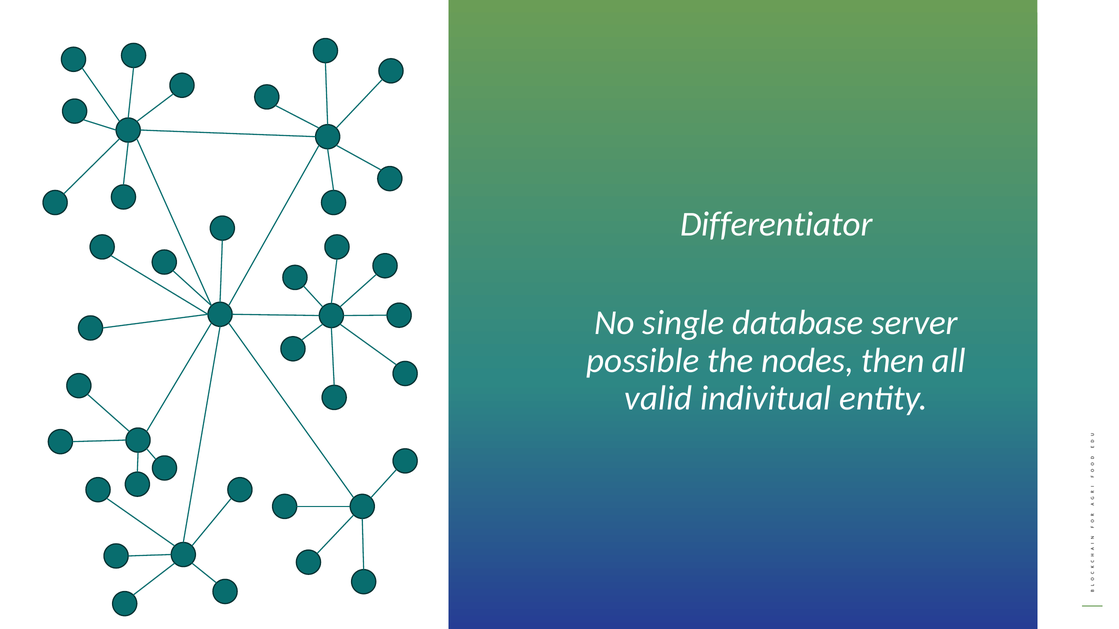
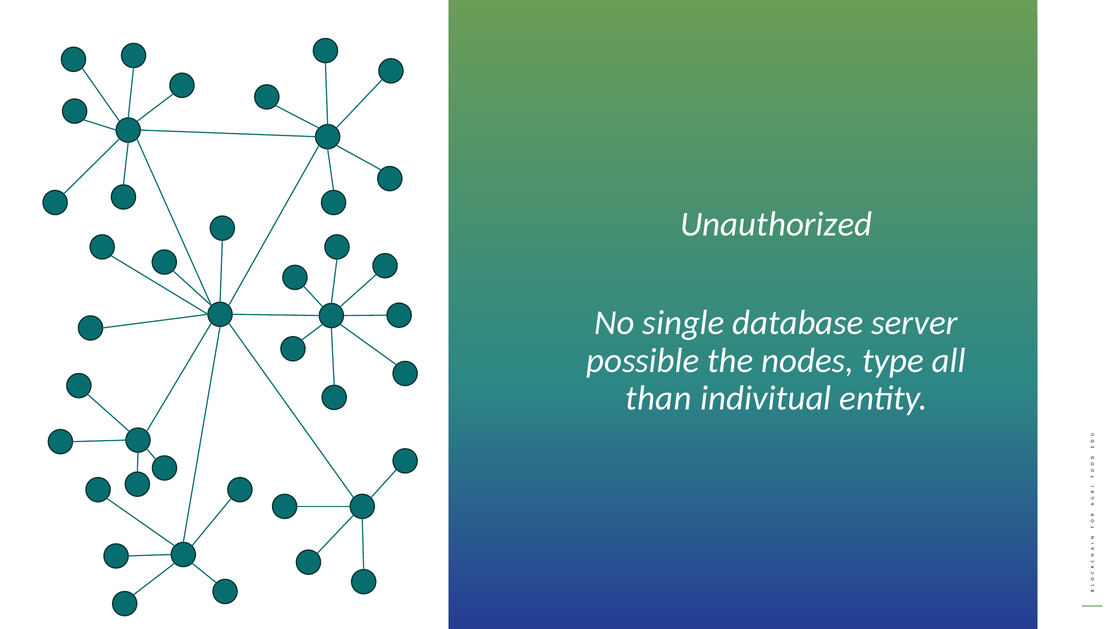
Differentiator: Differentiator -> Unauthorized
then: then -> type
valid: valid -> than
